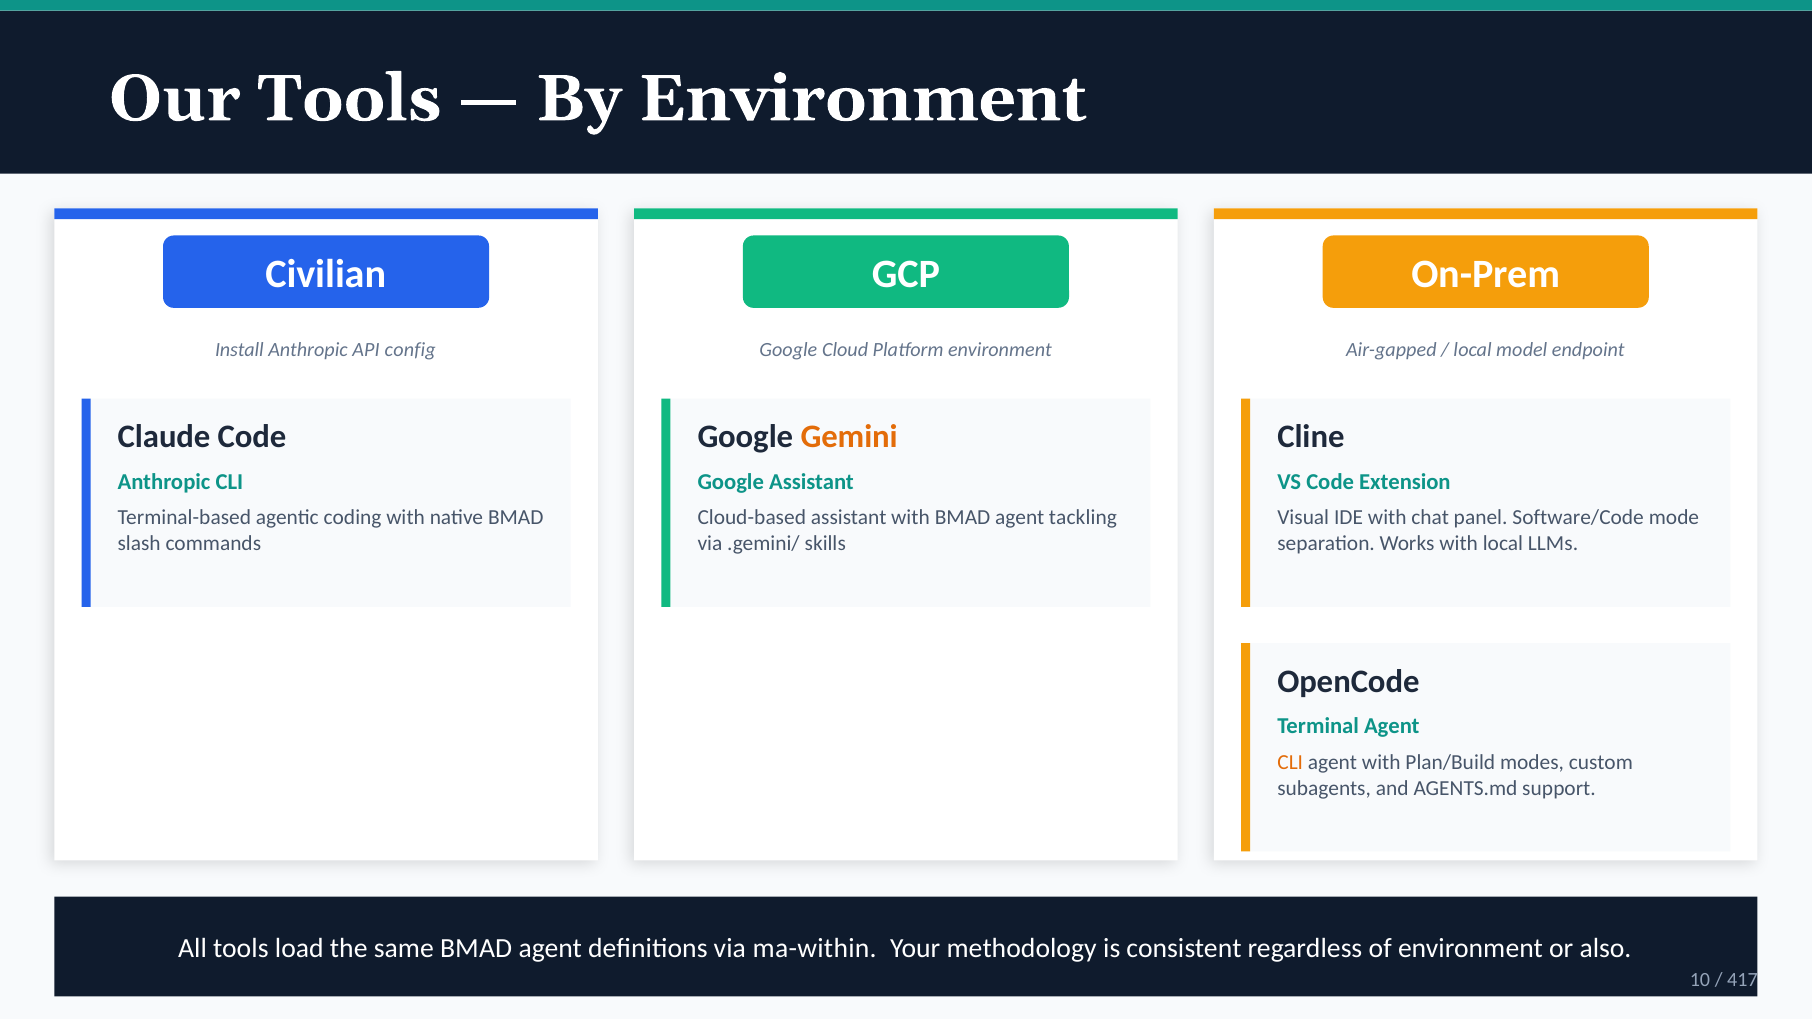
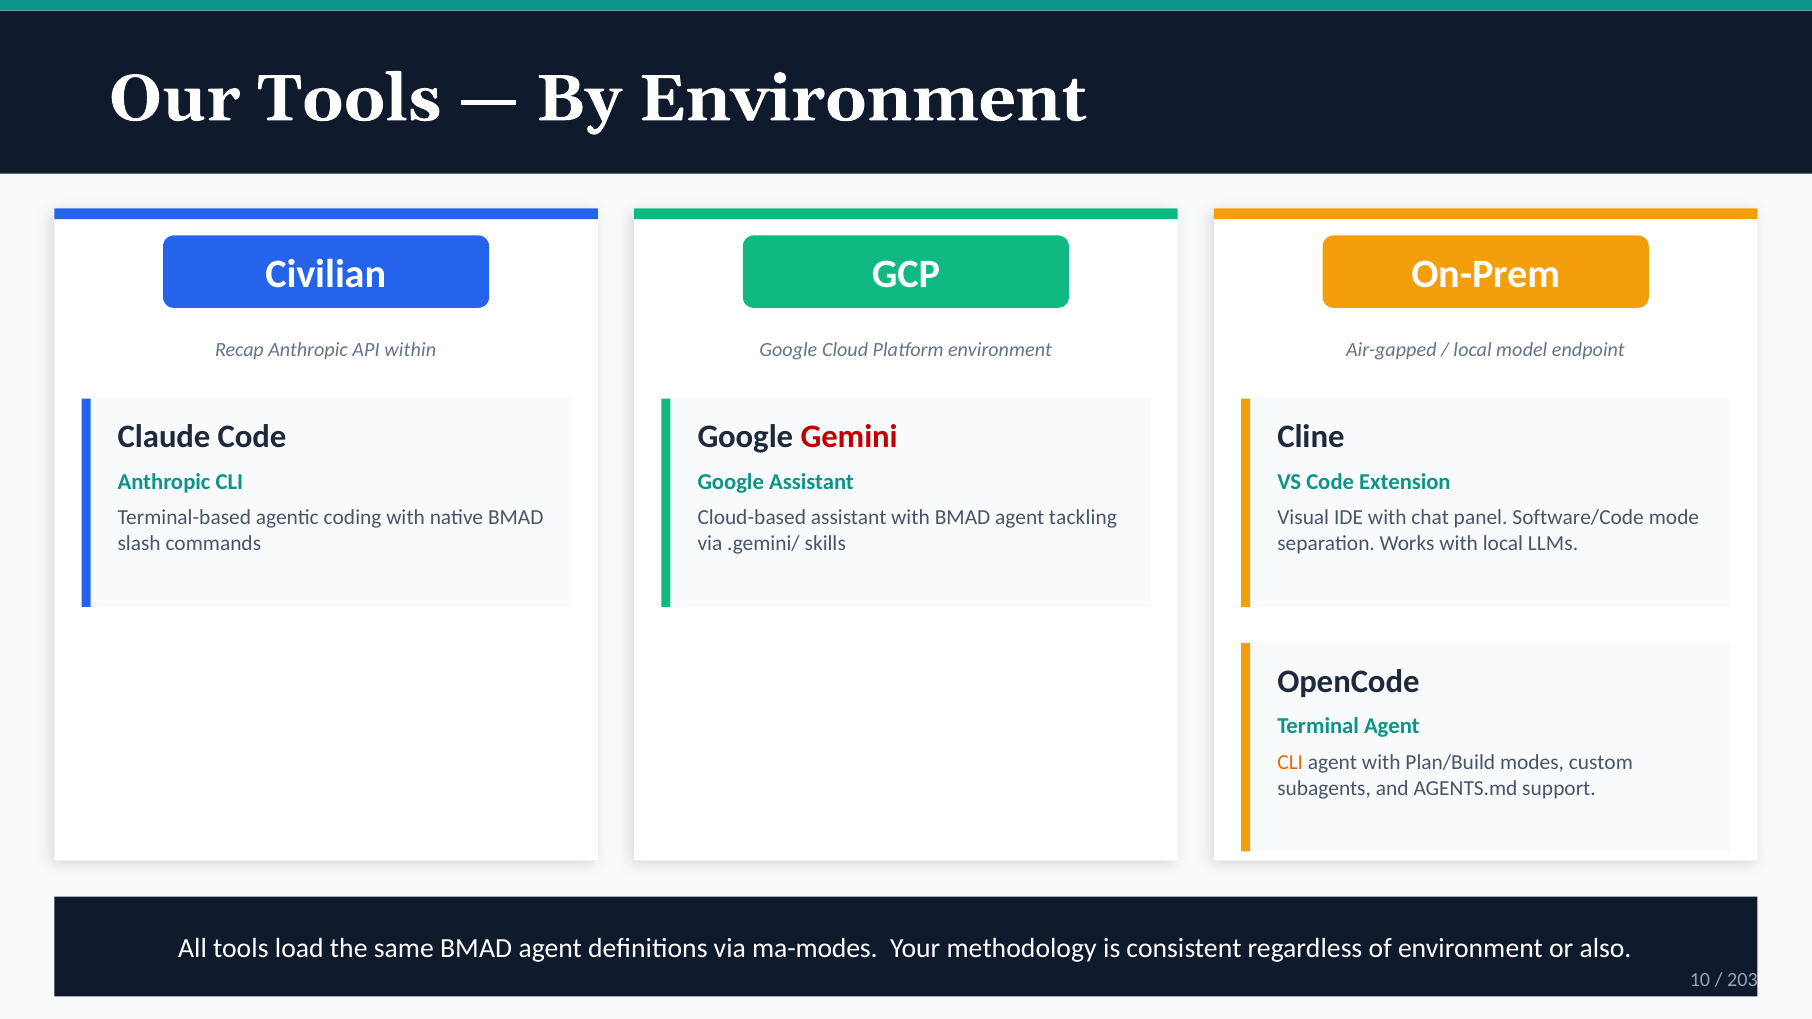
Install: Install -> Recap
config: config -> within
Gemini colour: orange -> red
ma-within: ma-within -> ma-modes
417: 417 -> 203
